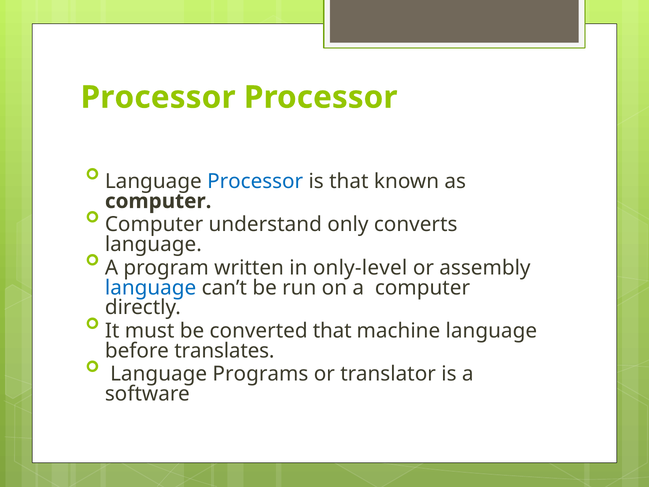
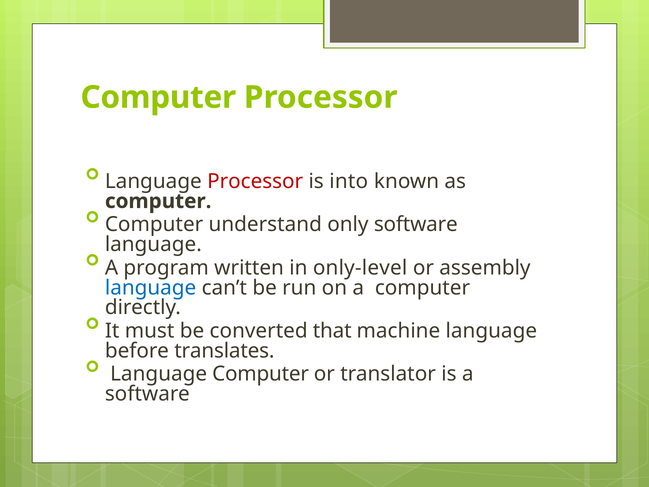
Processor at (158, 97): Processor -> Computer
Processor at (255, 181) colour: blue -> red
is that: that -> into
only converts: converts -> software
Language Programs: Programs -> Computer
